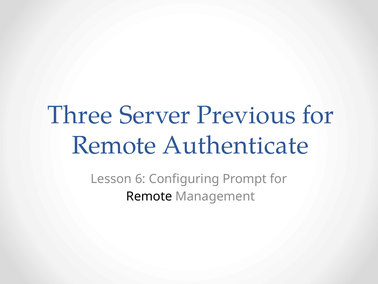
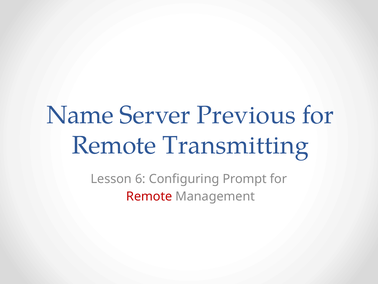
Three: Three -> Name
Authenticate: Authenticate -> Transmitting
Remote at (149, 196) colour: black -> red
